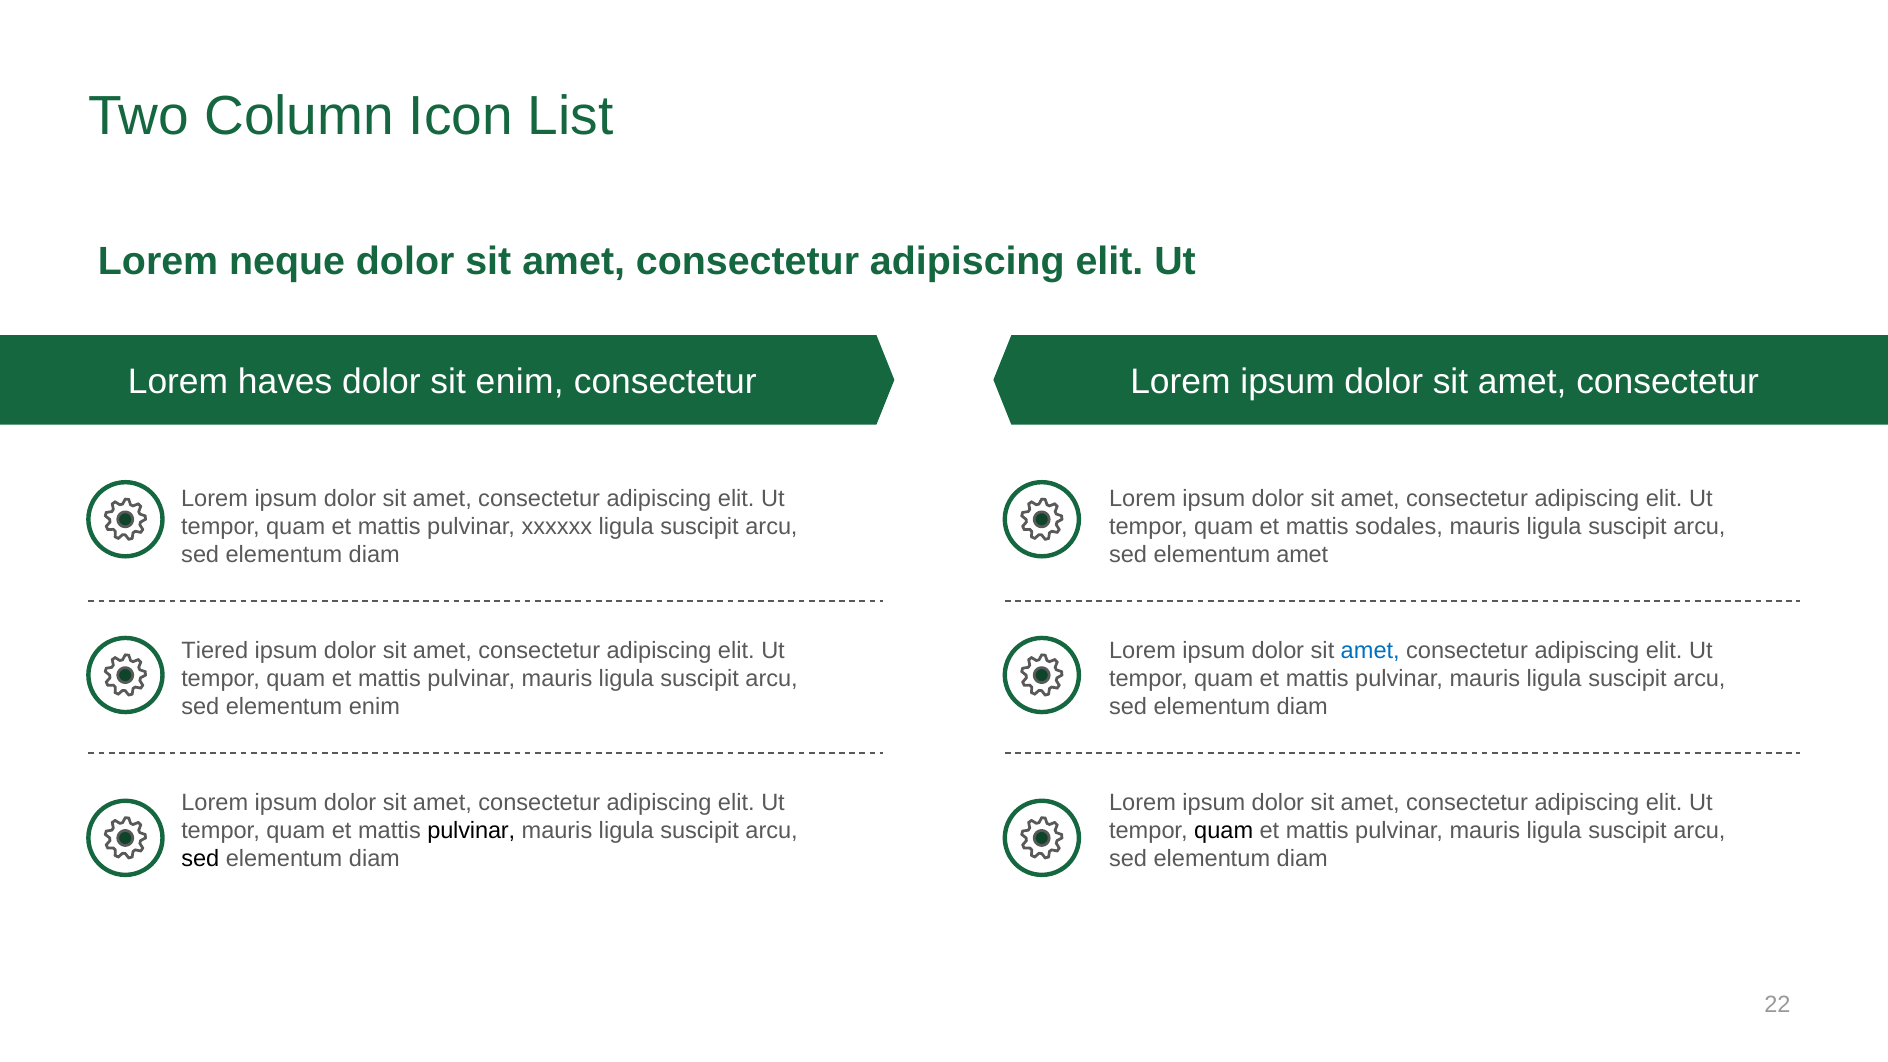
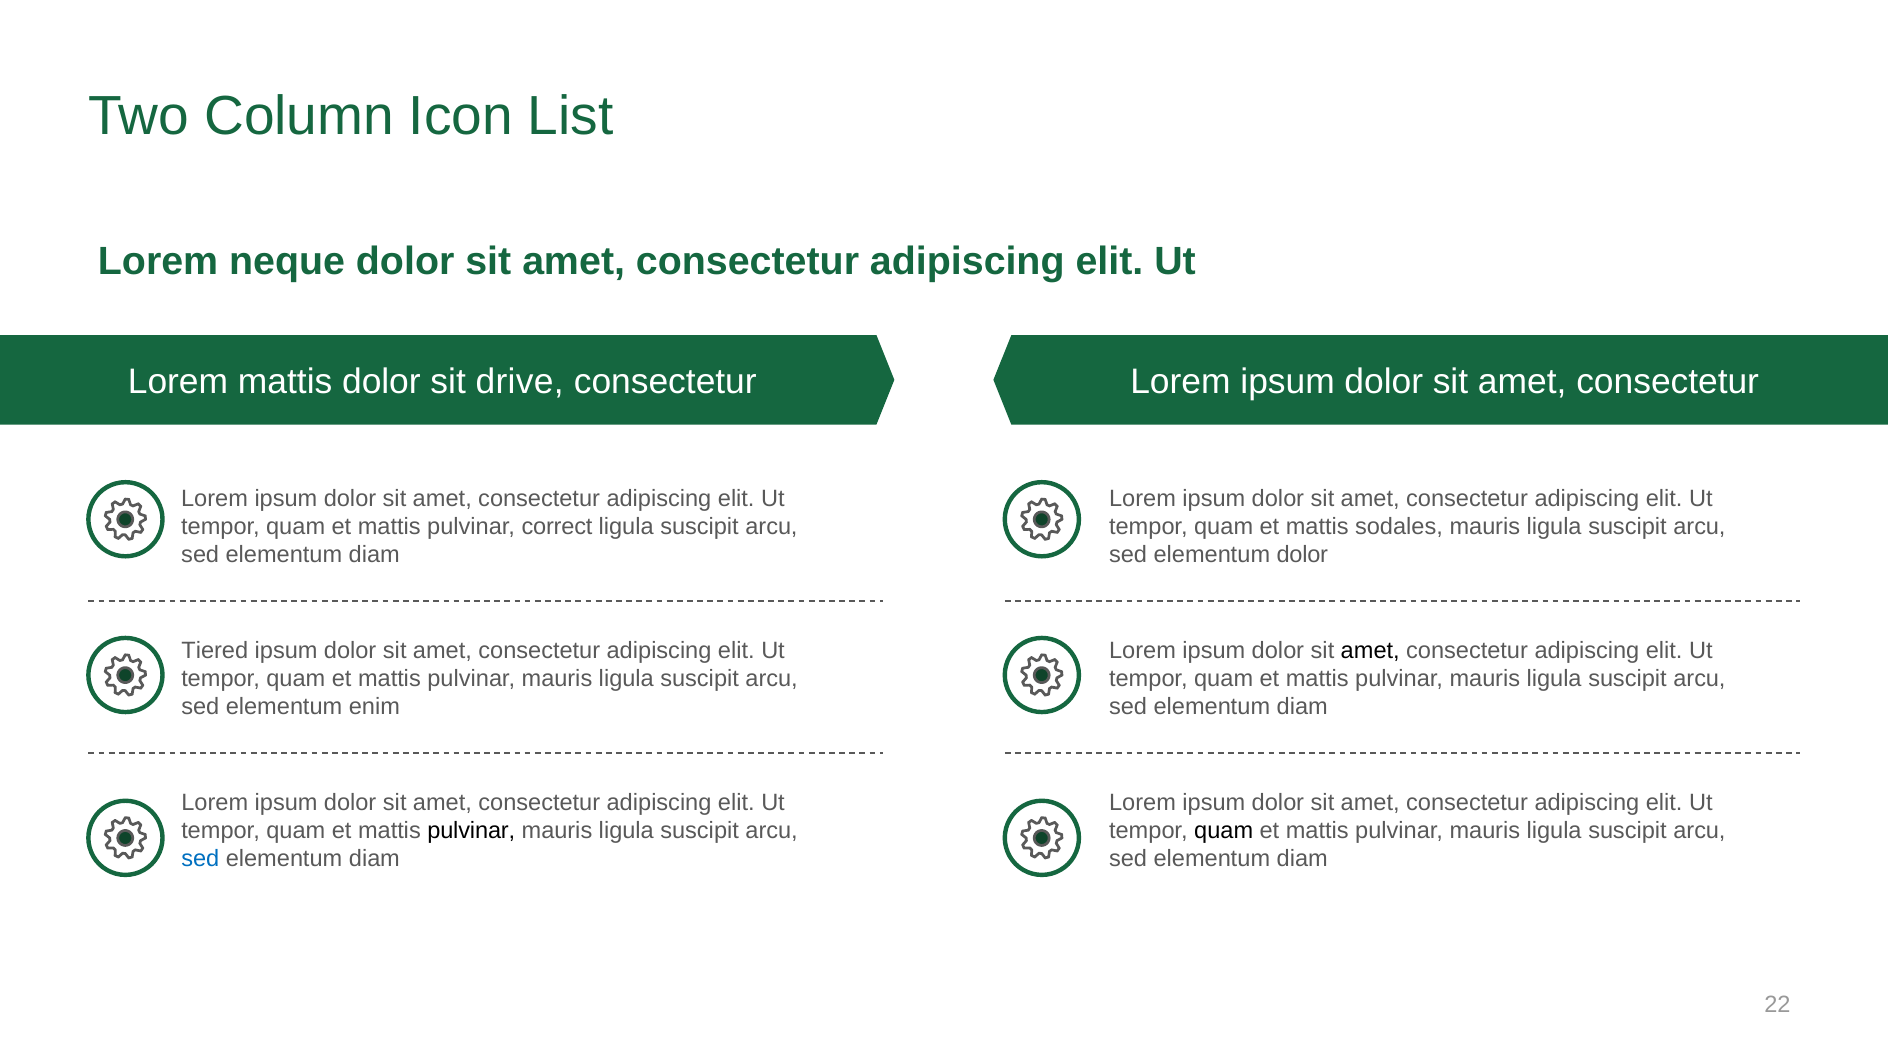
Lorem haves: haves -> mattis
sit enim: enim -> drive
xxxxxx: xxxxxx -> correct
elementum amet: amet -> dolor
amet at (1370, 650) colour: blue -> black
sed at (200, 859) colour: black -> blue
